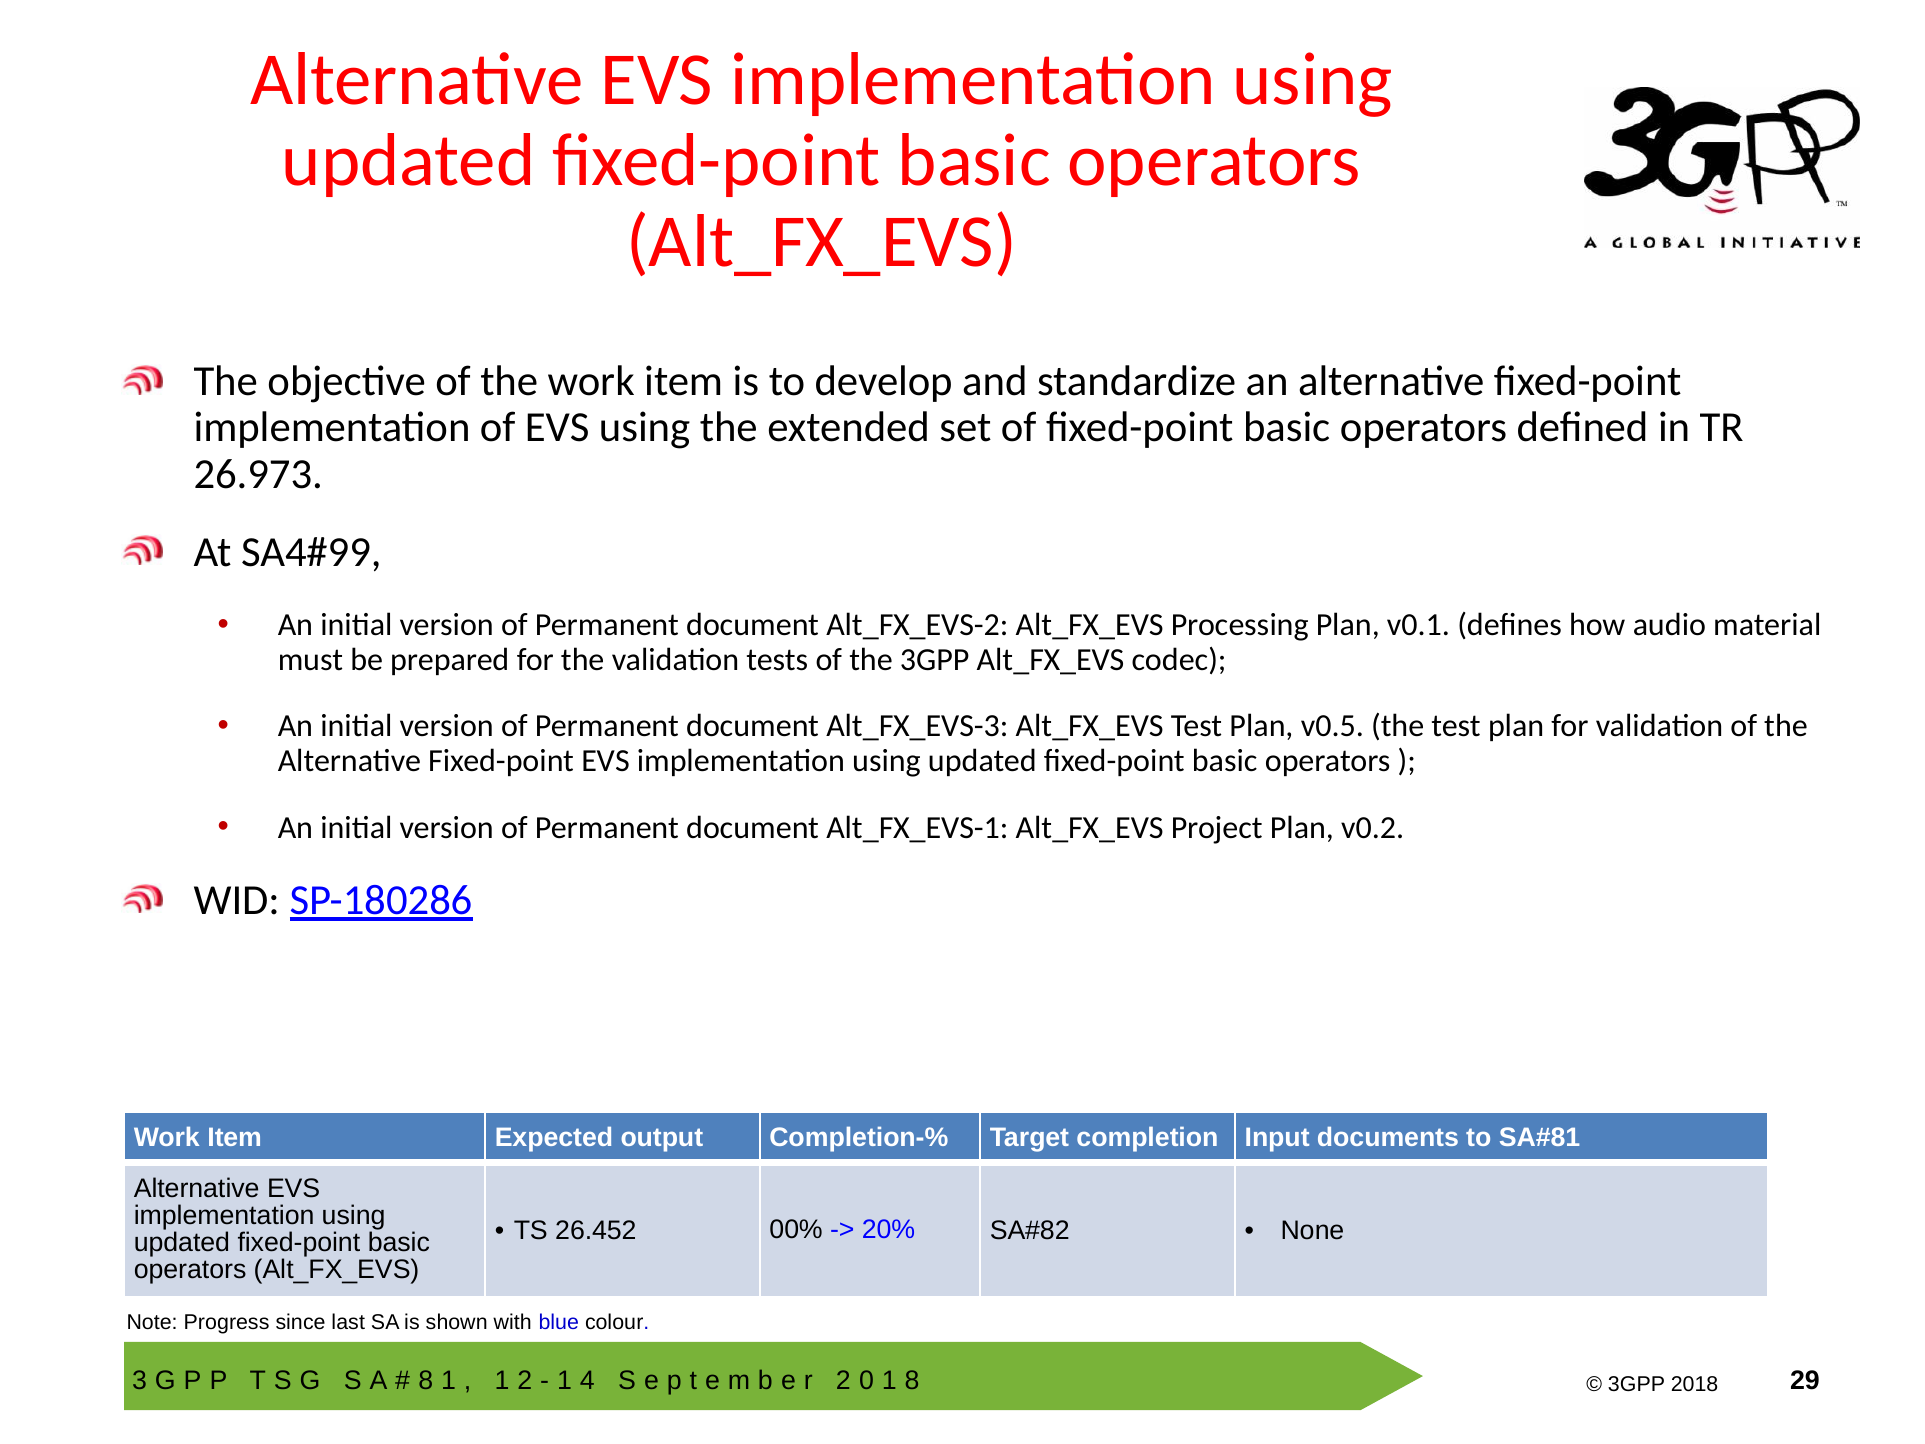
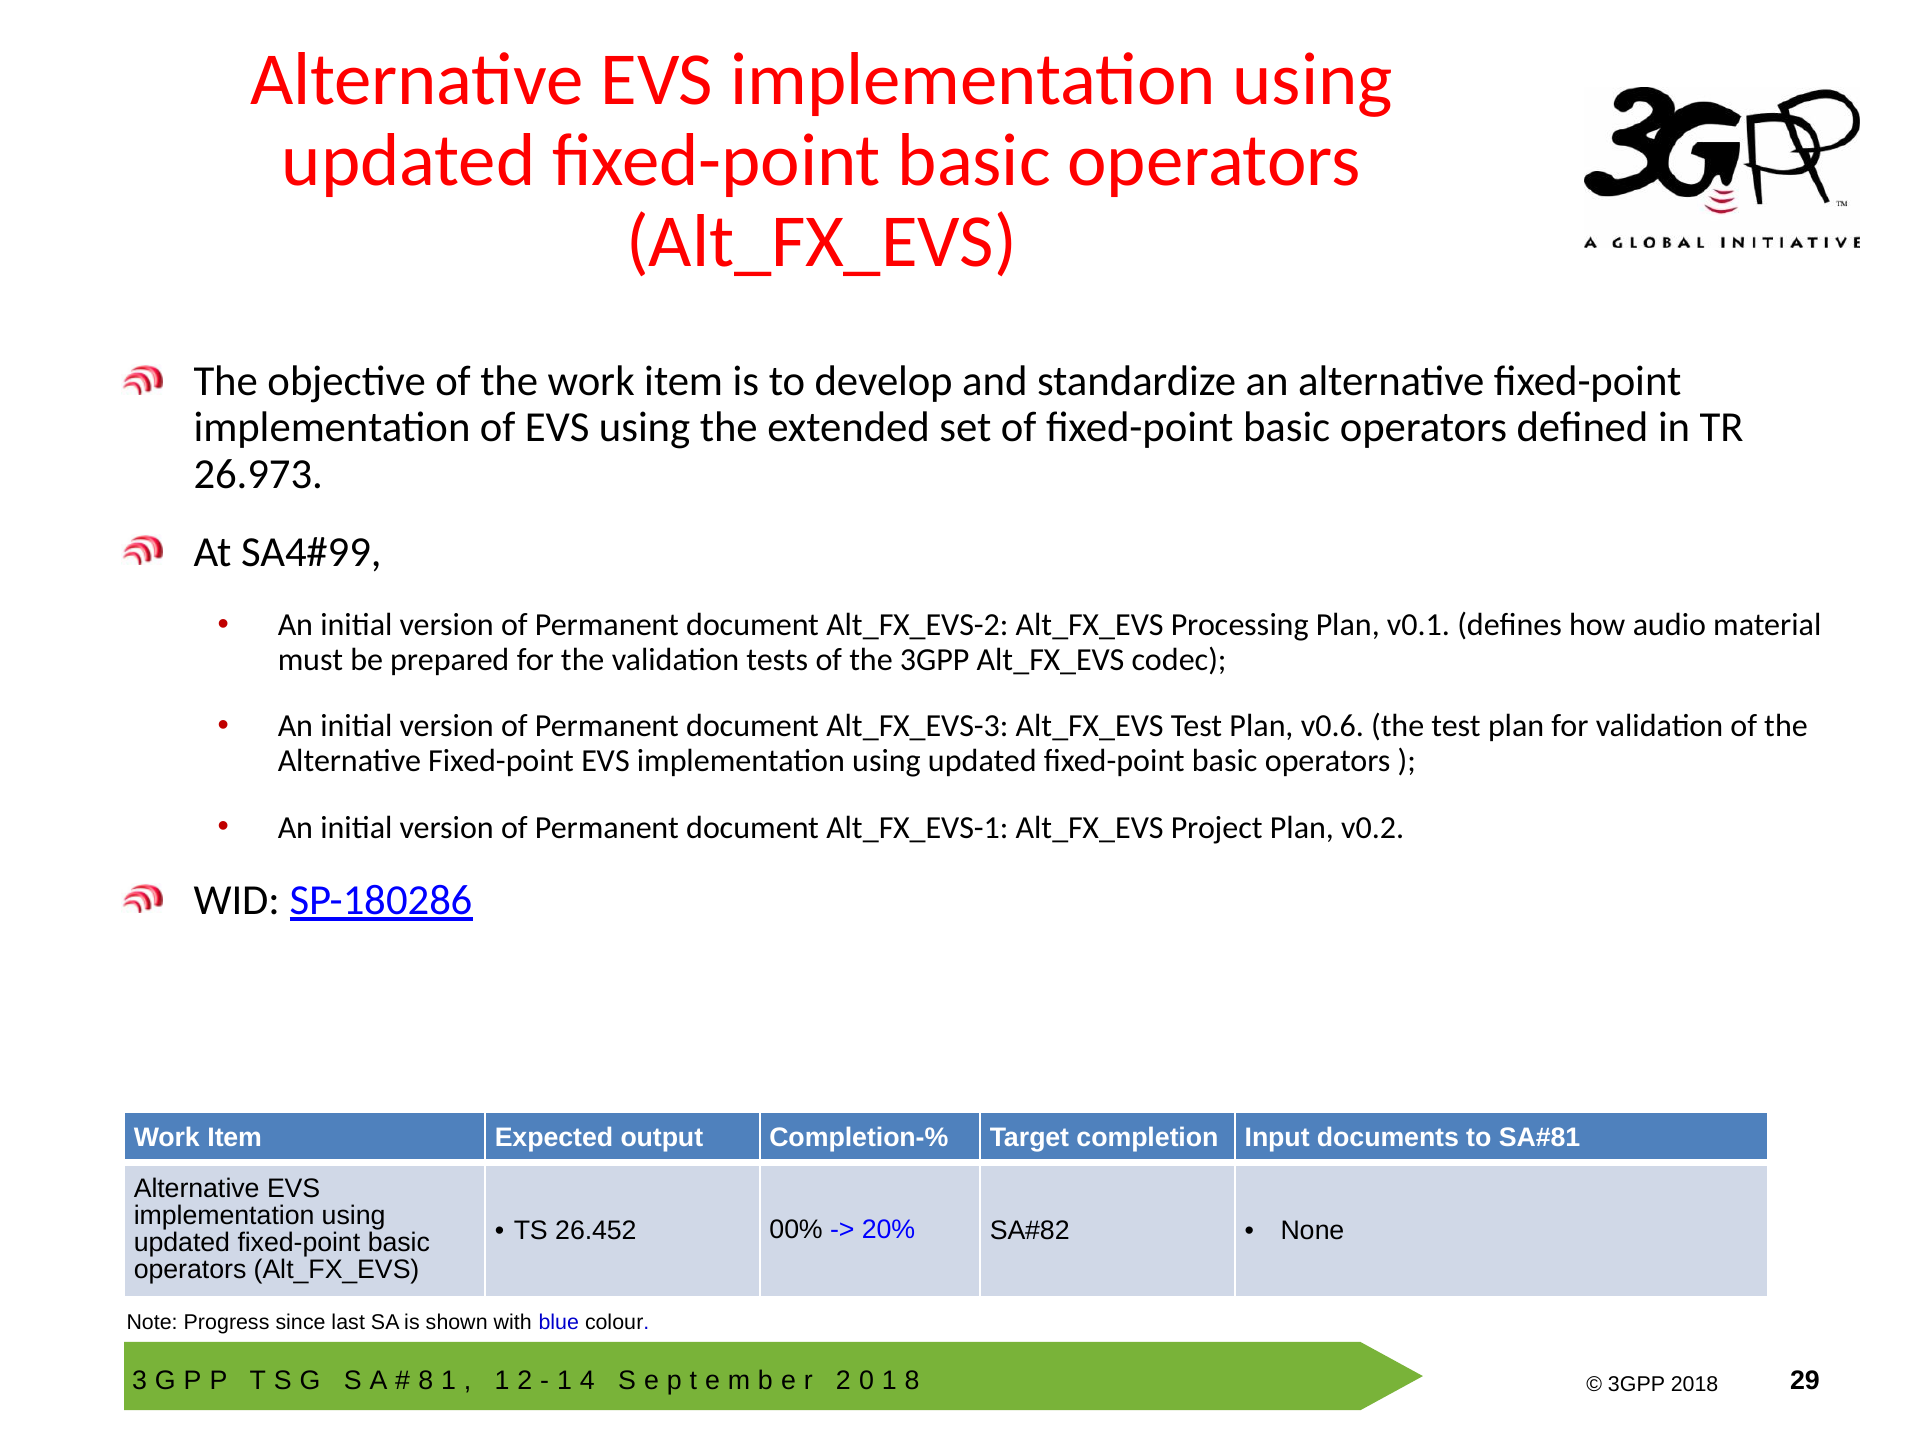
v0.5: v0.5 -> v0.6
